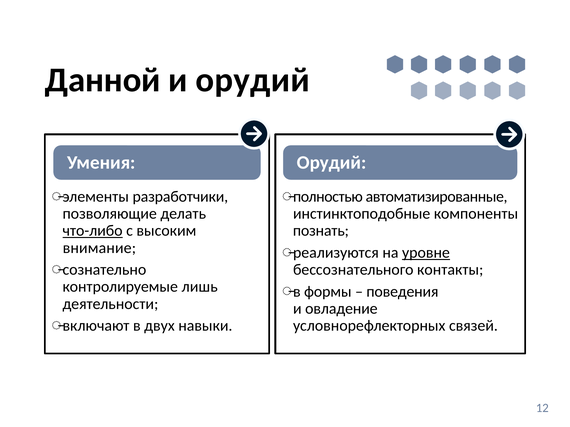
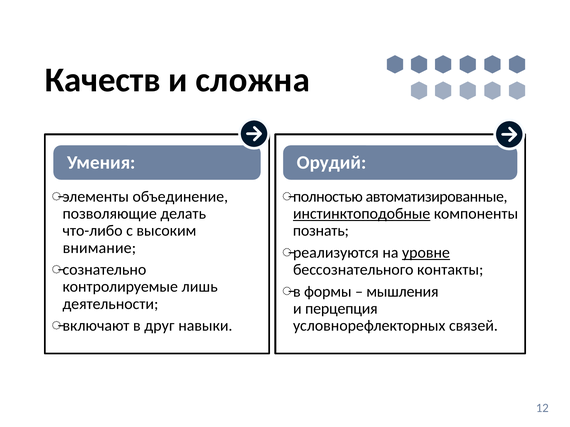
Данной: Данной -> Качеств
и орудий: орудий -> сложна
разработчики: разработчики -> объединение
инстинктоподобные underline: none -> present
что-либо underline: present -> none
поведения: поведения -> мышления
овладение: овладение -> перцепция
двух: двух -> друг
